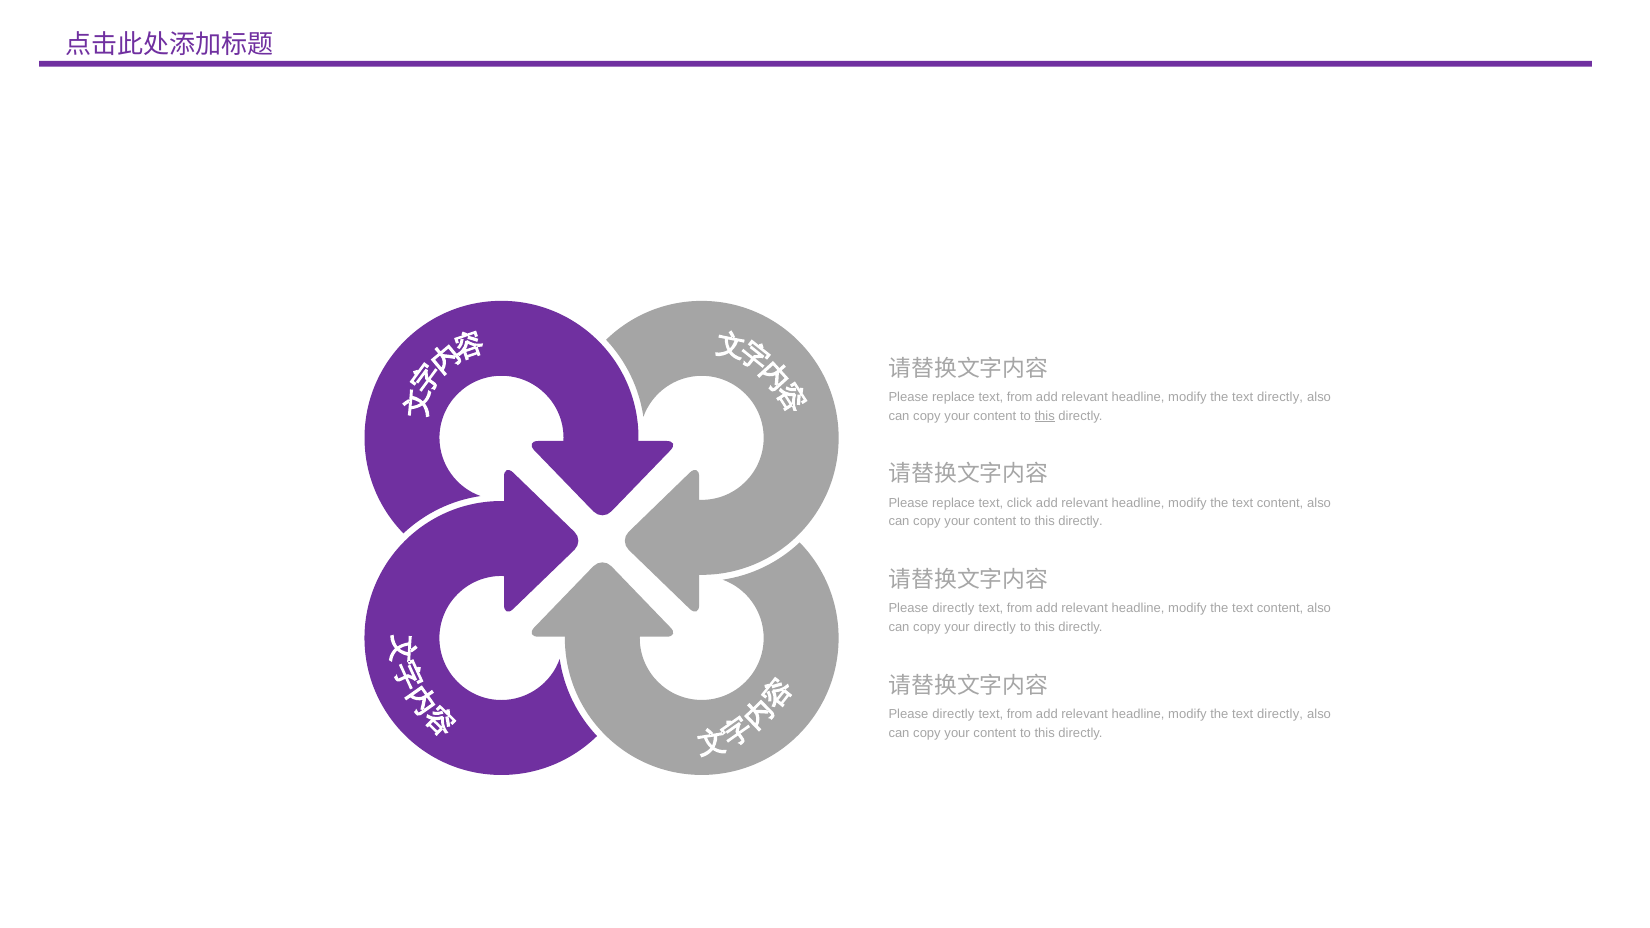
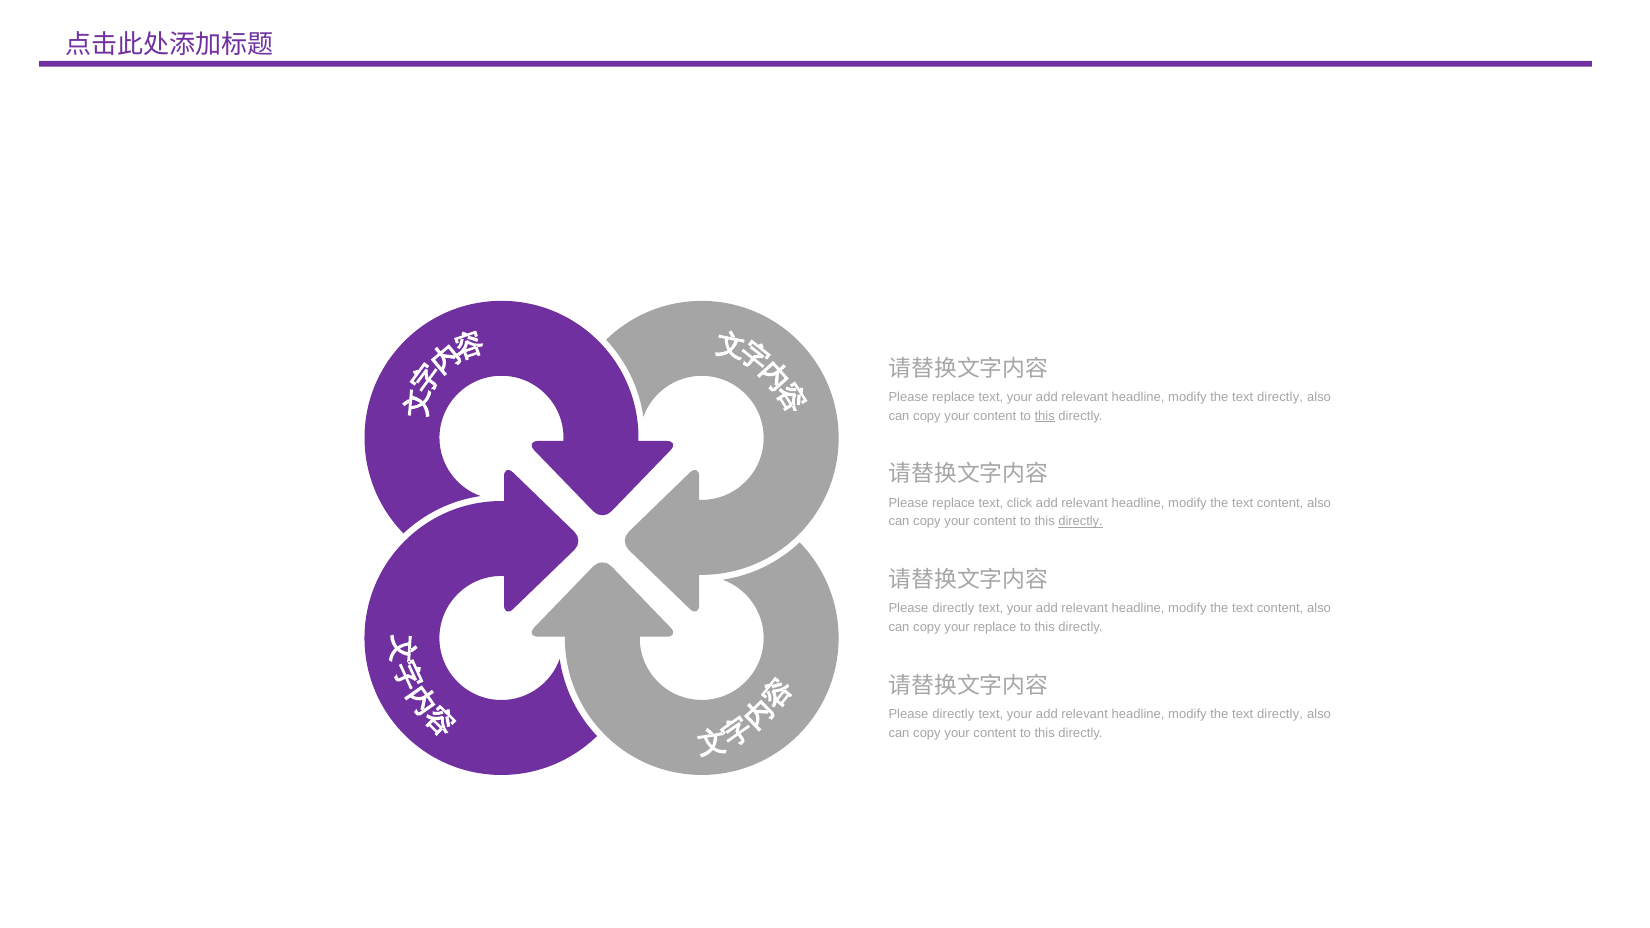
replace text from: from -> your
directly at (1081, 522) underline: none -> present
from at (1020, 608): from -> your
your directly: directly -> replace
from at (1020, 714): from -> your
